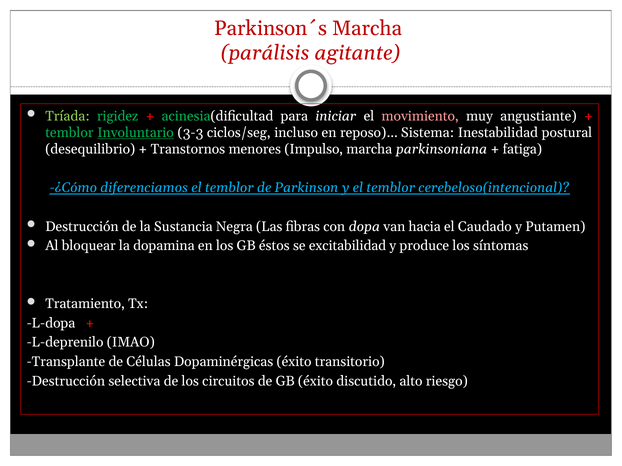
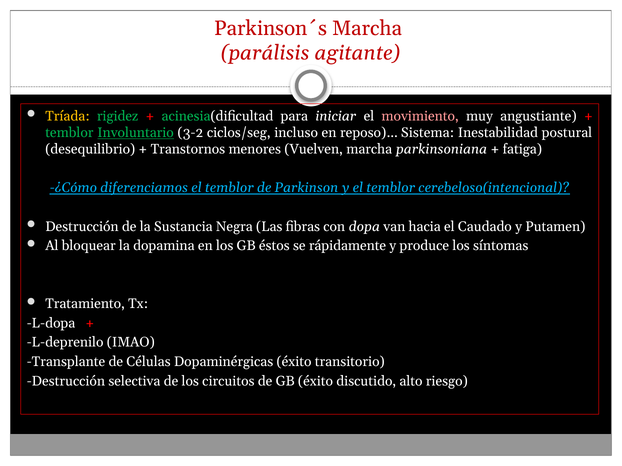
Tríada colour: light green -> yellow
3-3: 3-3 -> 3-2
Impulso: Impulso -> Vuelven
excitabilidad: excitabilidad -> rápidamente
